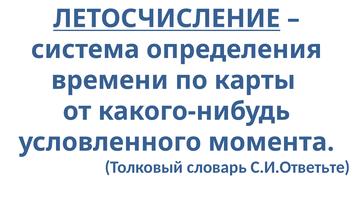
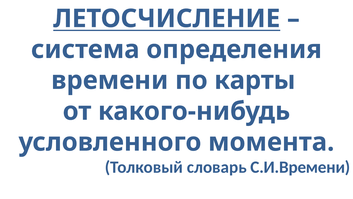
С.И.Ответьте: С.И.Ответьте -> С.И.Времени
